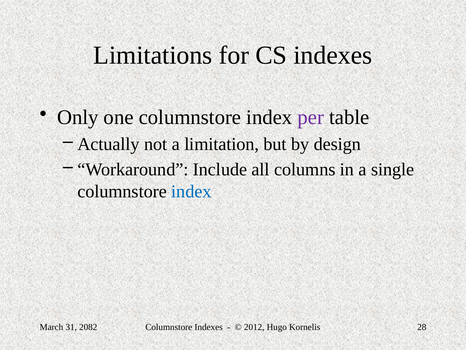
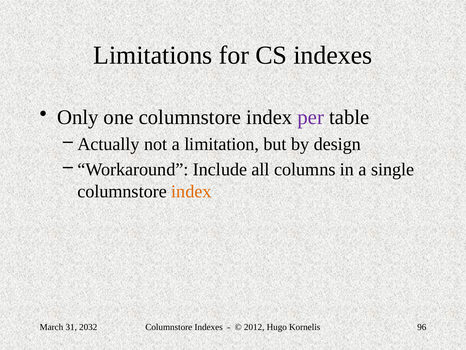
index at (191, 191) colour: blue -> orange
2082: 2082 -> 2032
28: 28 -> 96
